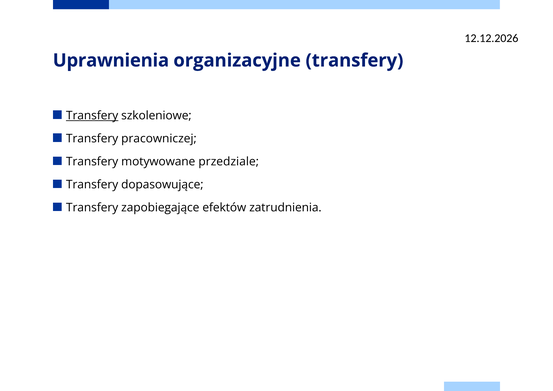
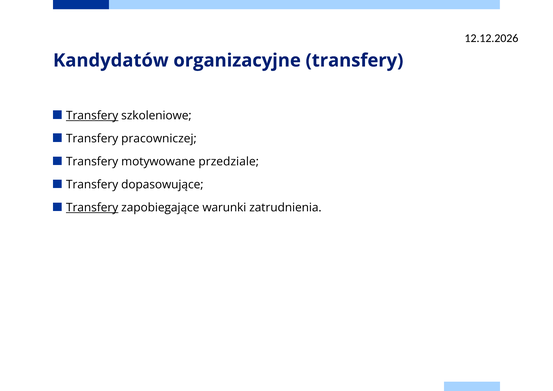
Uprawnienia: Uprawnienia -> Kandydatów
Transfery at (92, 208) underline: none -> present
efektów: efektów -> warunki
